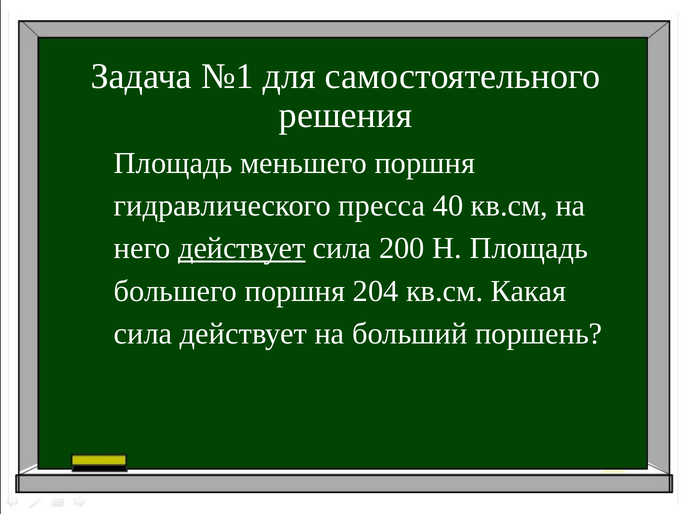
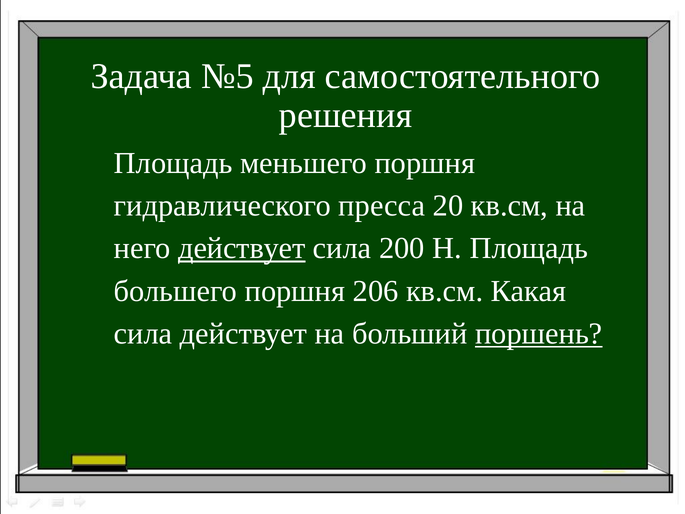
№1: №1 -> №5
40: 40 -> 20
204: 204 -> 206
поршень underline: none -> present
